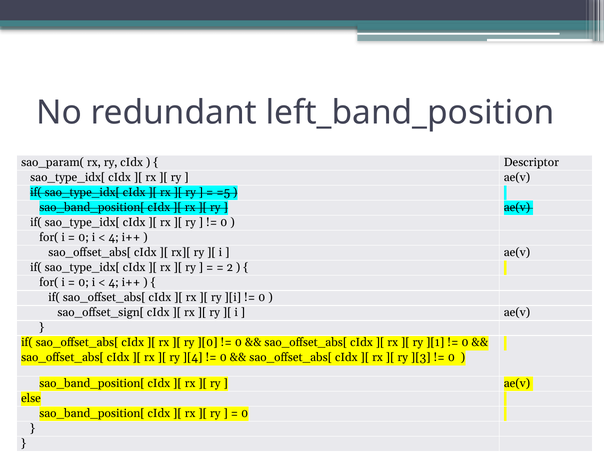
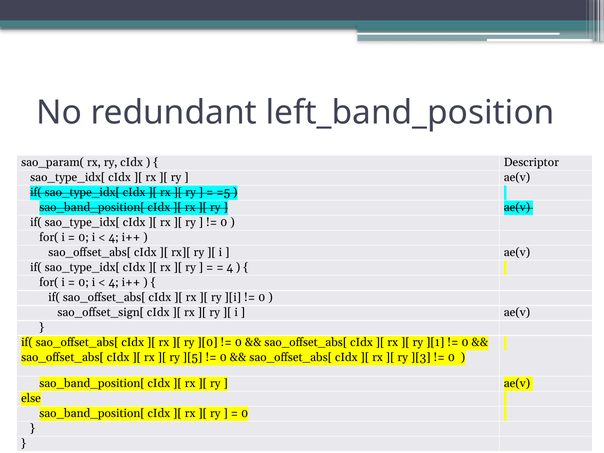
2 at (230, 267): 2 -> 4
][4: ][4 -> ][5
